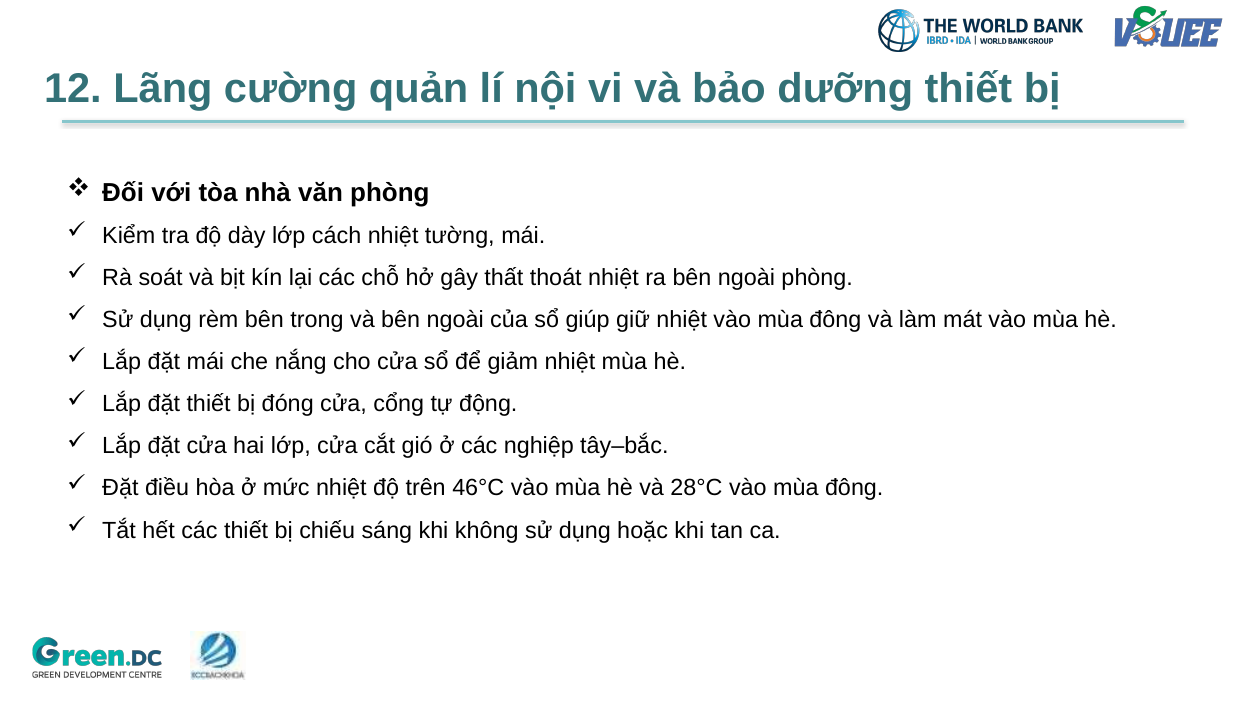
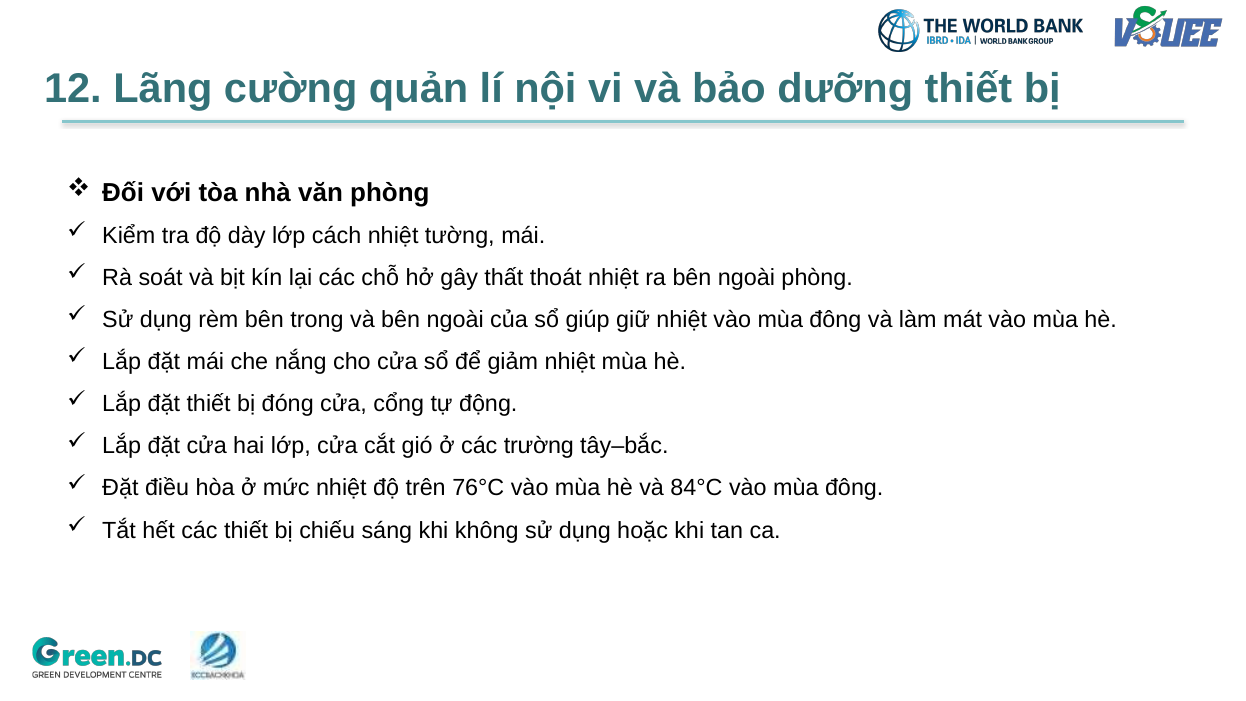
nghiệp: nghiệp -> trường
46°C: 46°C -> 76°C
28°C: 28°C -> 84°C
